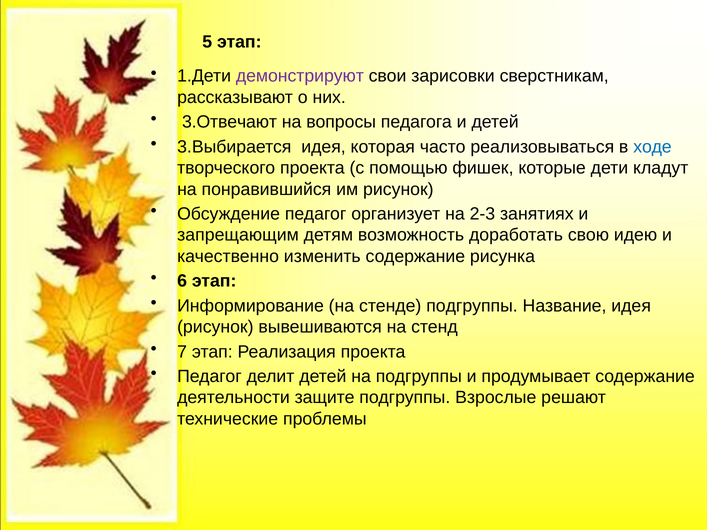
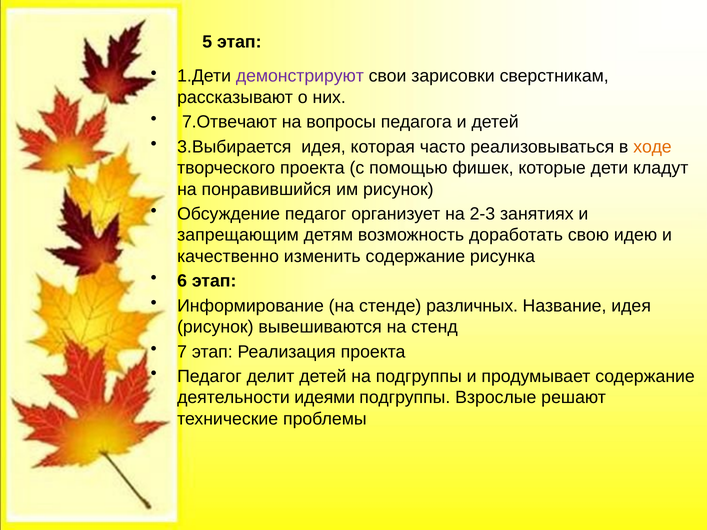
3.Отвечают: 3.Отвечают -> 7.Отвечают
ходе colour: blue -> orange
стенде подгруппы: подгруппы -> различных
защите: защите -> идеями
